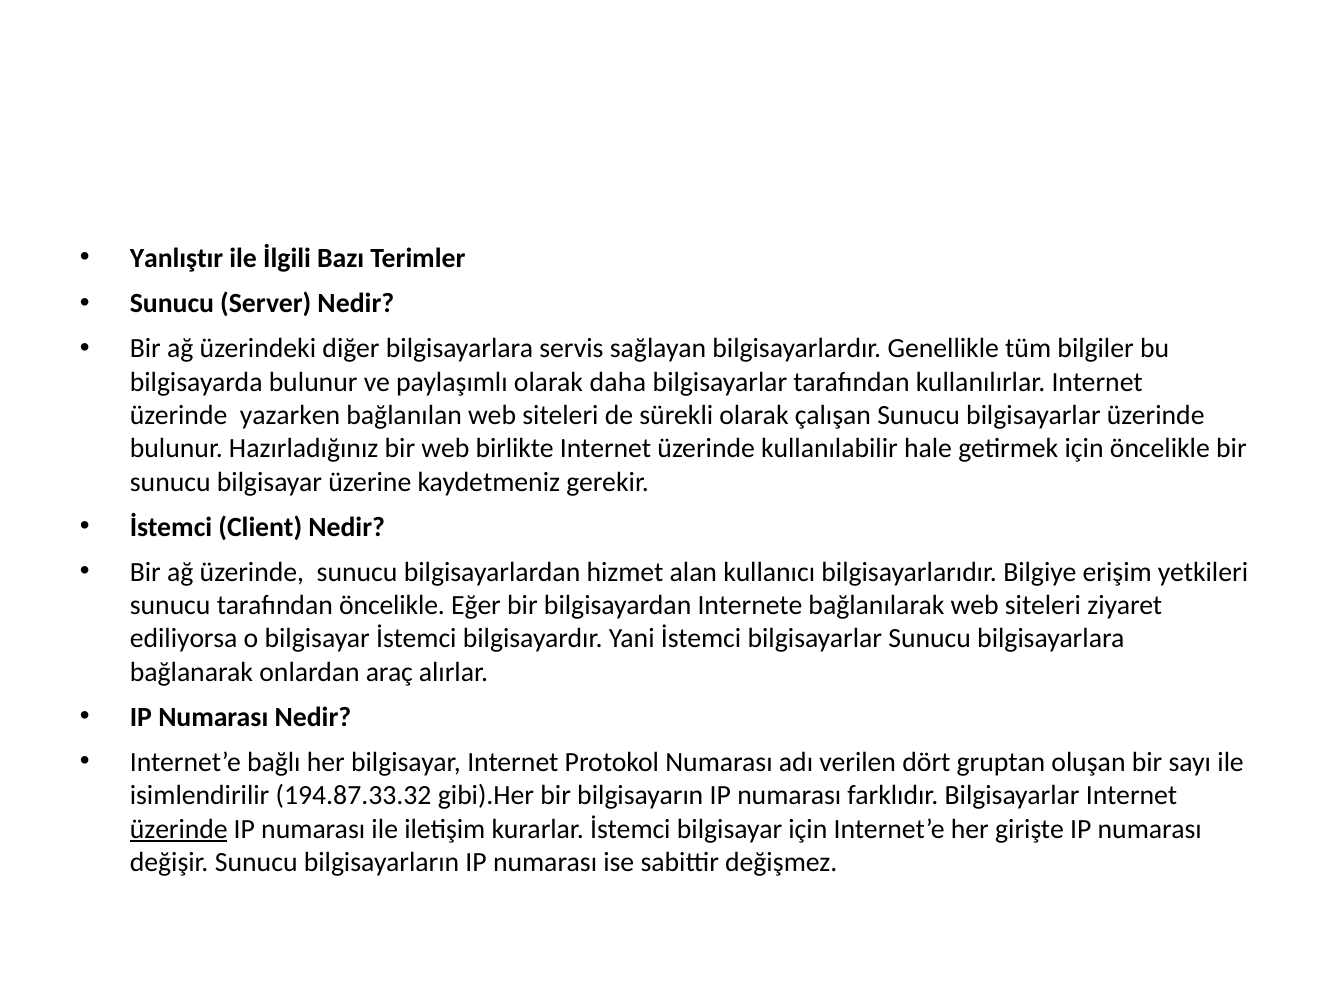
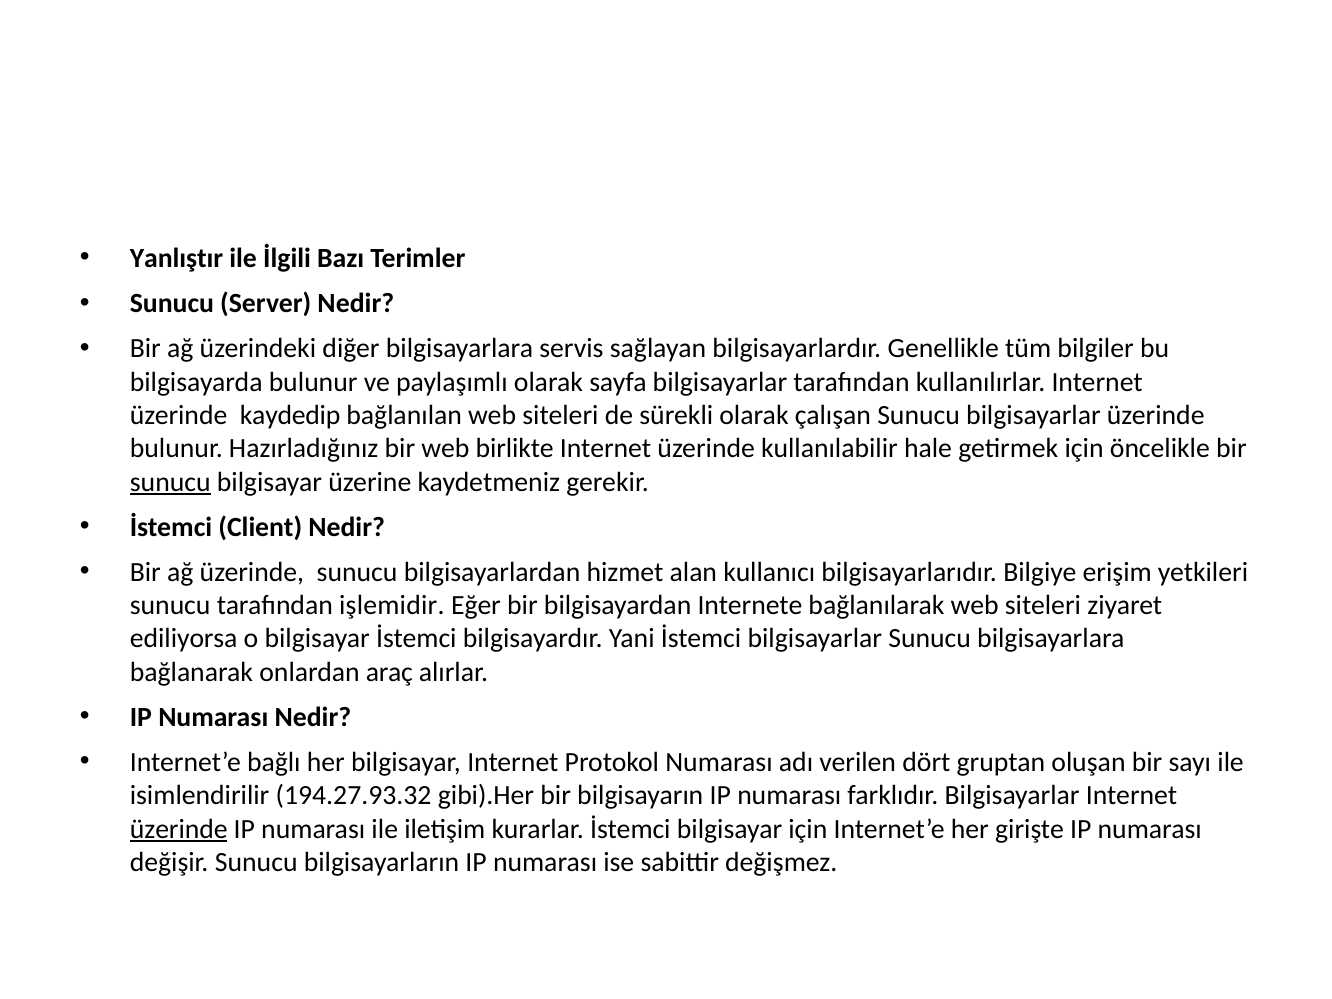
daha: daha -> sayfa
yazarken: yazarken -> kaydedip
sunucu at (170, 482) underline: none -> present
tarafından öncelikle: öncelikle -> işlemidir
194.87.33.32: 194.87.33.32 -> 194.27.93.32
